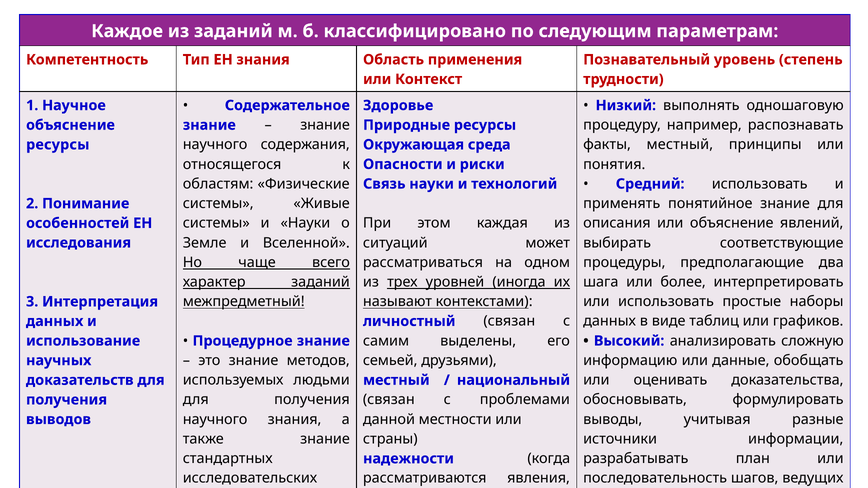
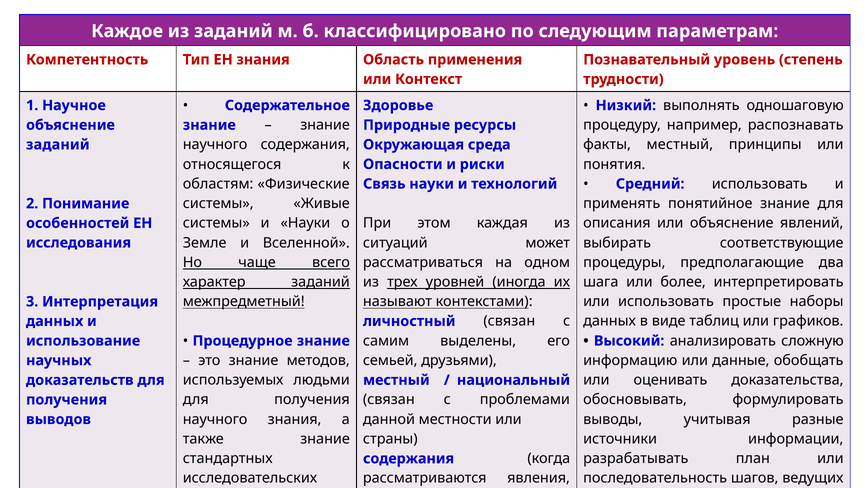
ресурсы at (58, 145): ресурсы -> заданий
надежности at (408, 459): надежности -> содержания
